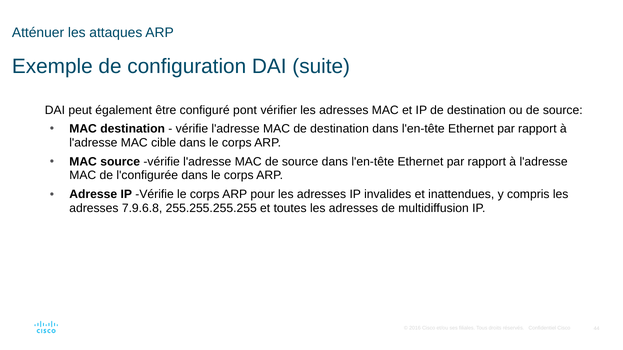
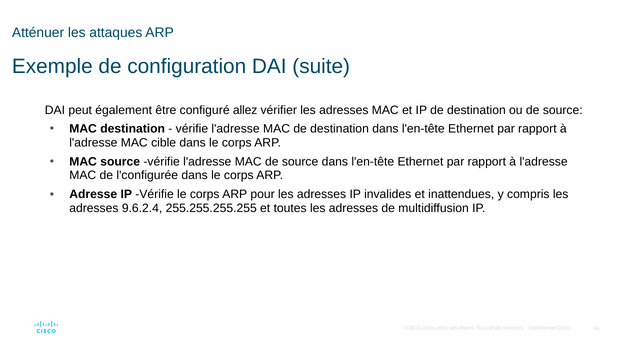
pont: pont -> allez
7.9.6.8: 7.9.6.8 -> 9.6.2.4
